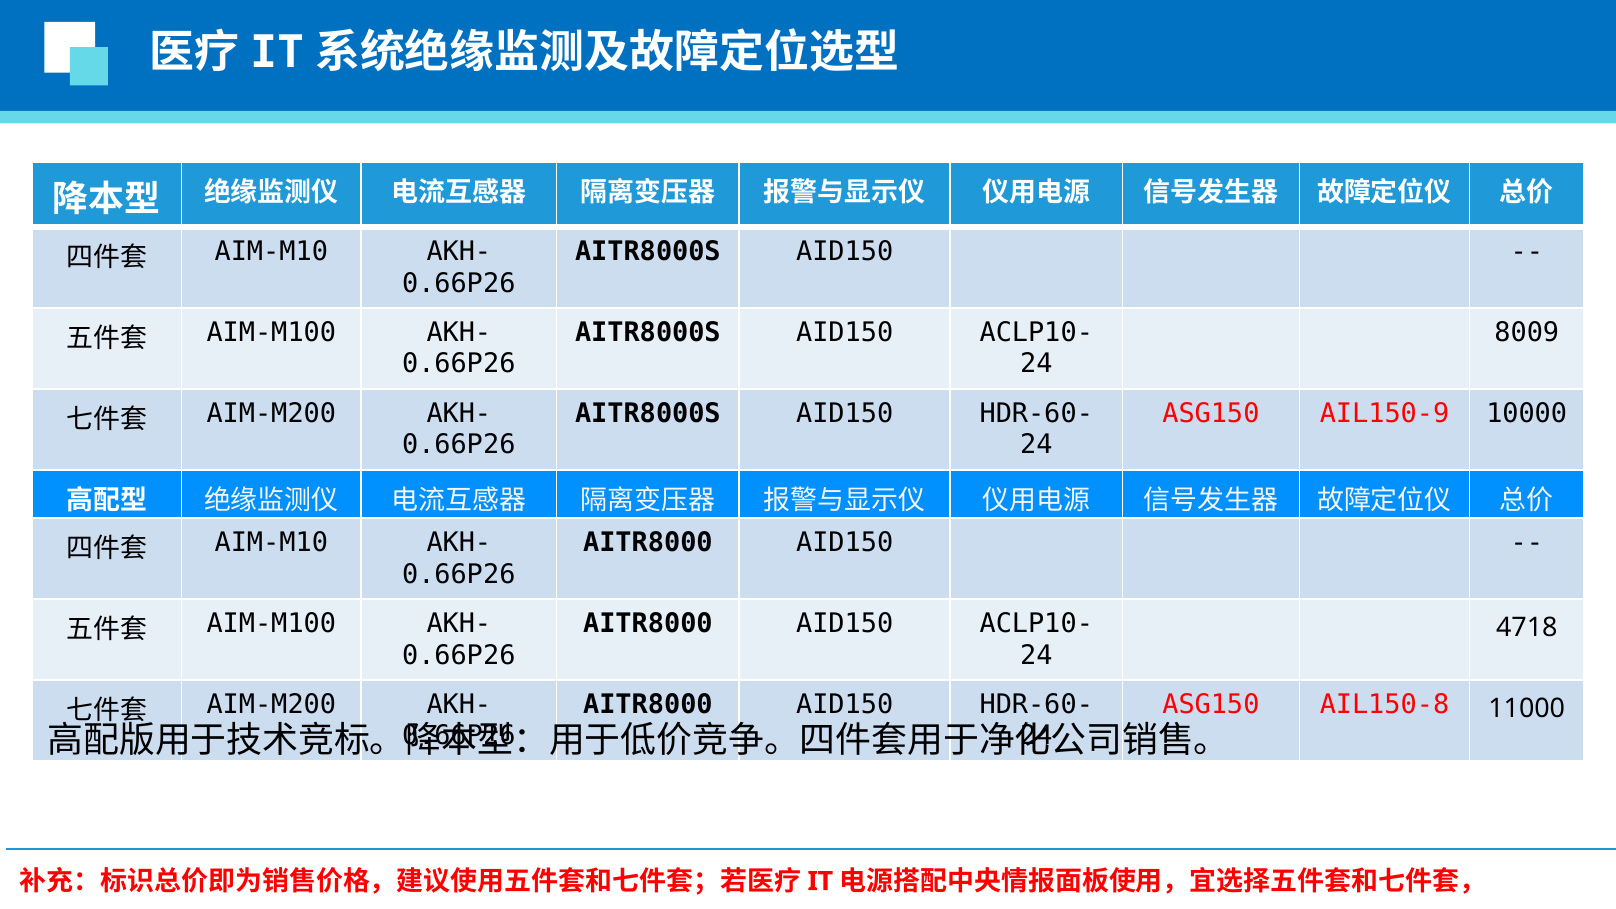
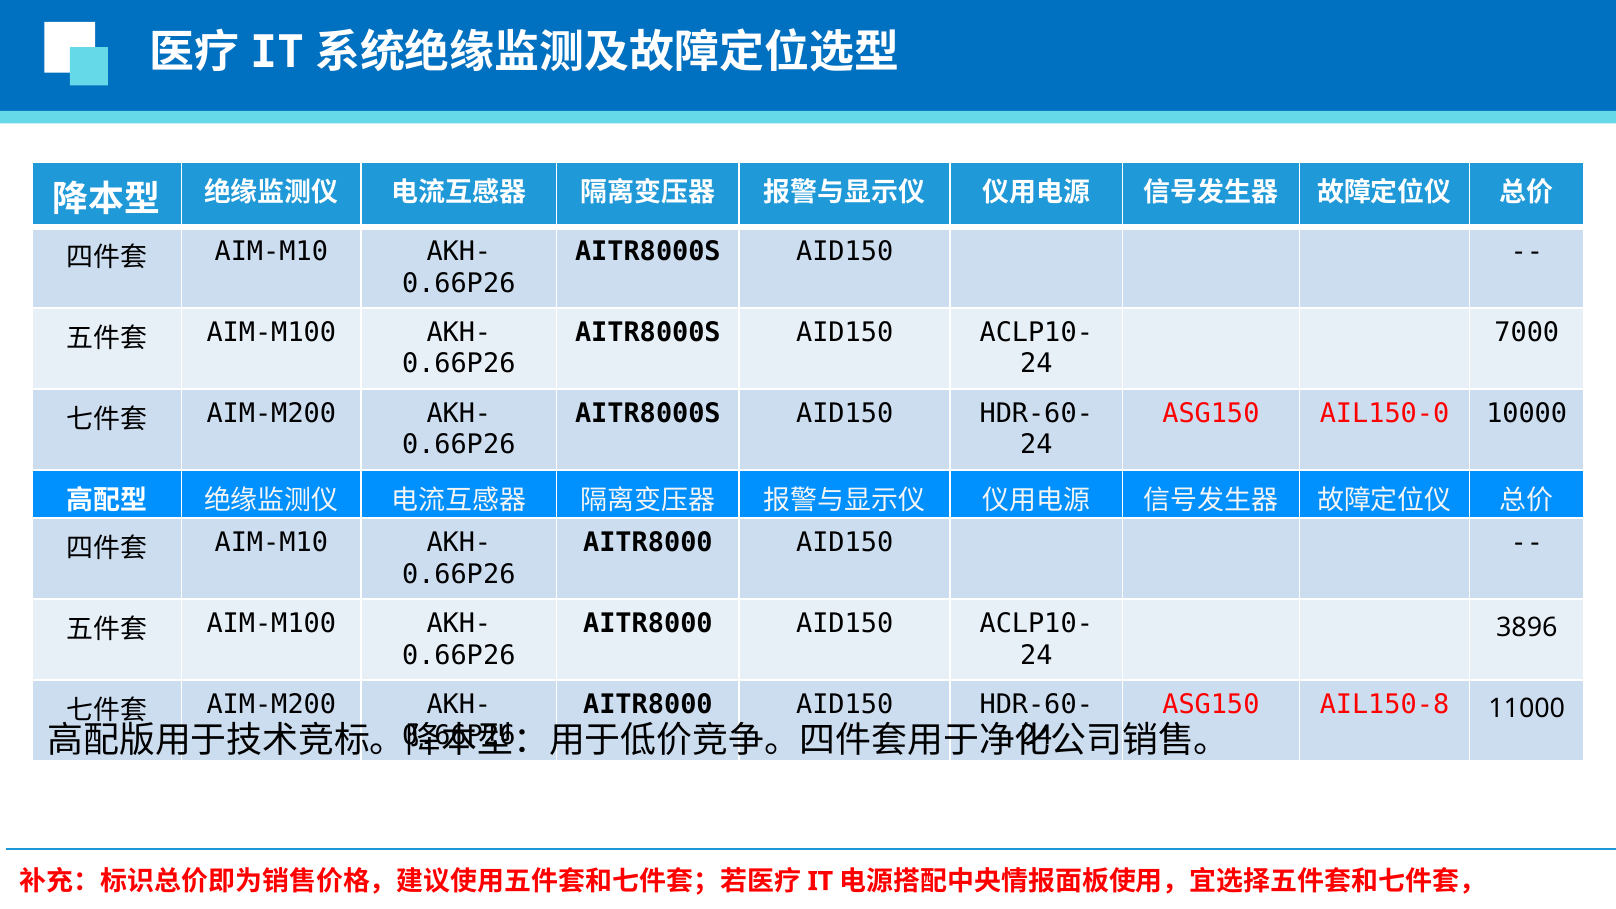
8009: 8009 -> 7000
AIL150-9: AIL150-9 -> AIL150-0
4718: 4718 -> 3896
